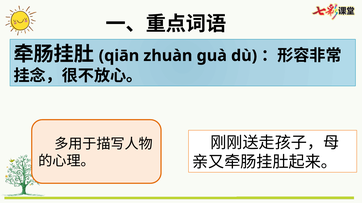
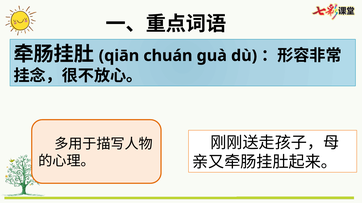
zhuàn: zhuàn -> chuán
